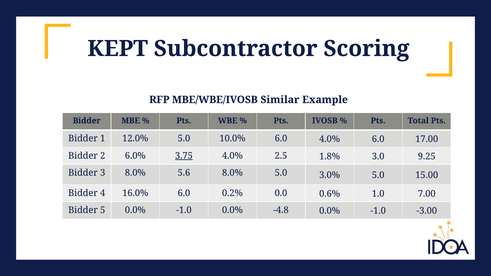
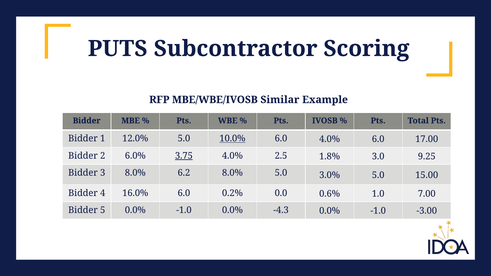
KEPT: KEPT -> PUTS
10.0% underline: none -> present
5.6: 5.6 -> 6.2
-4.8: -4.8 -> -4.3
